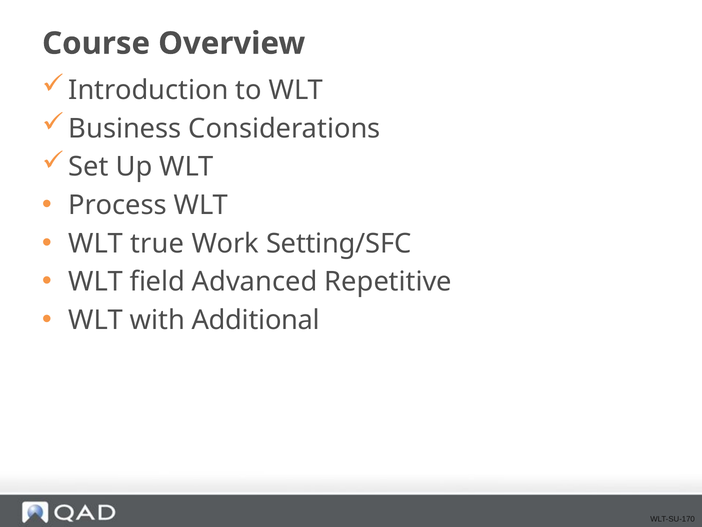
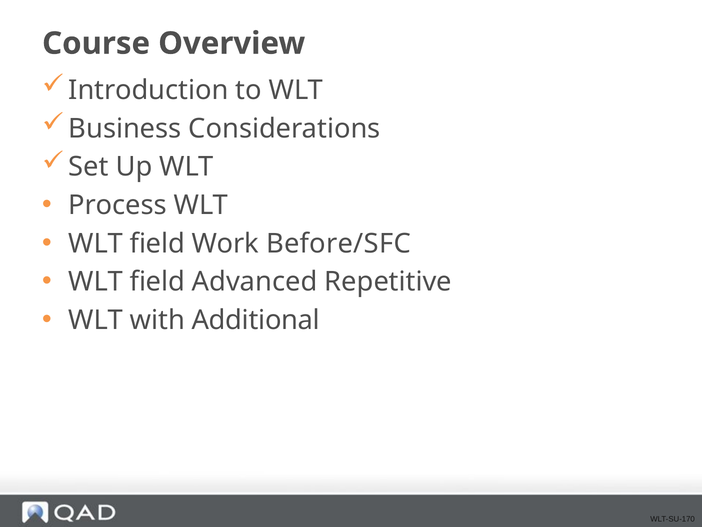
true at (157, 243): true -> field
Setting/SFC: Setting/SFC -> Before/SFC
